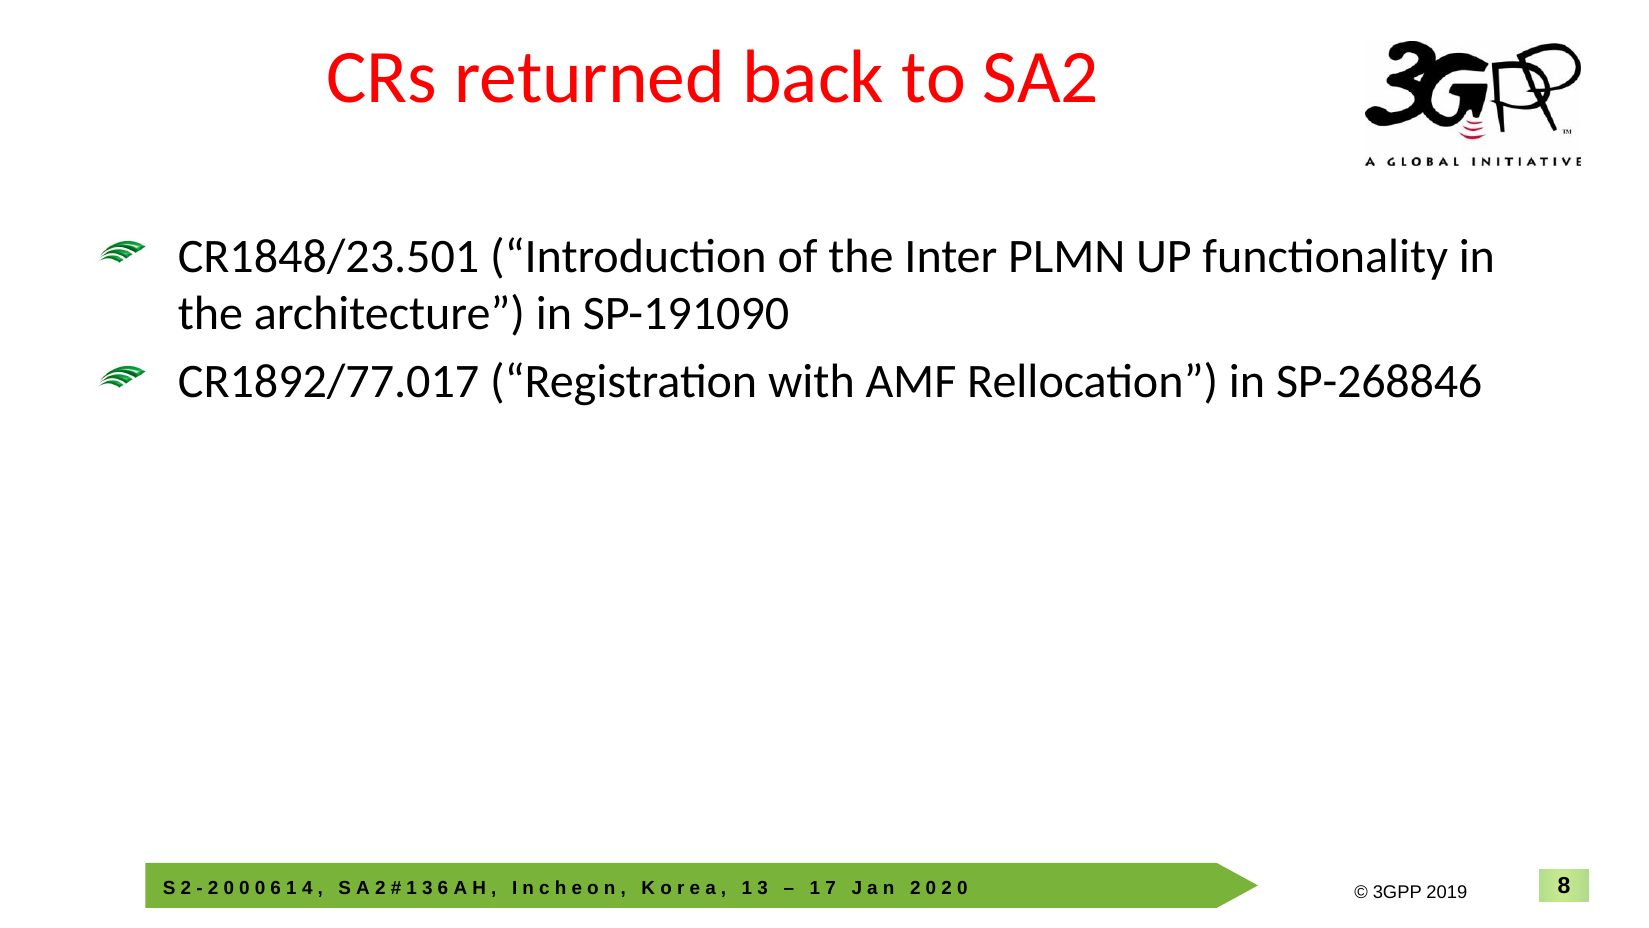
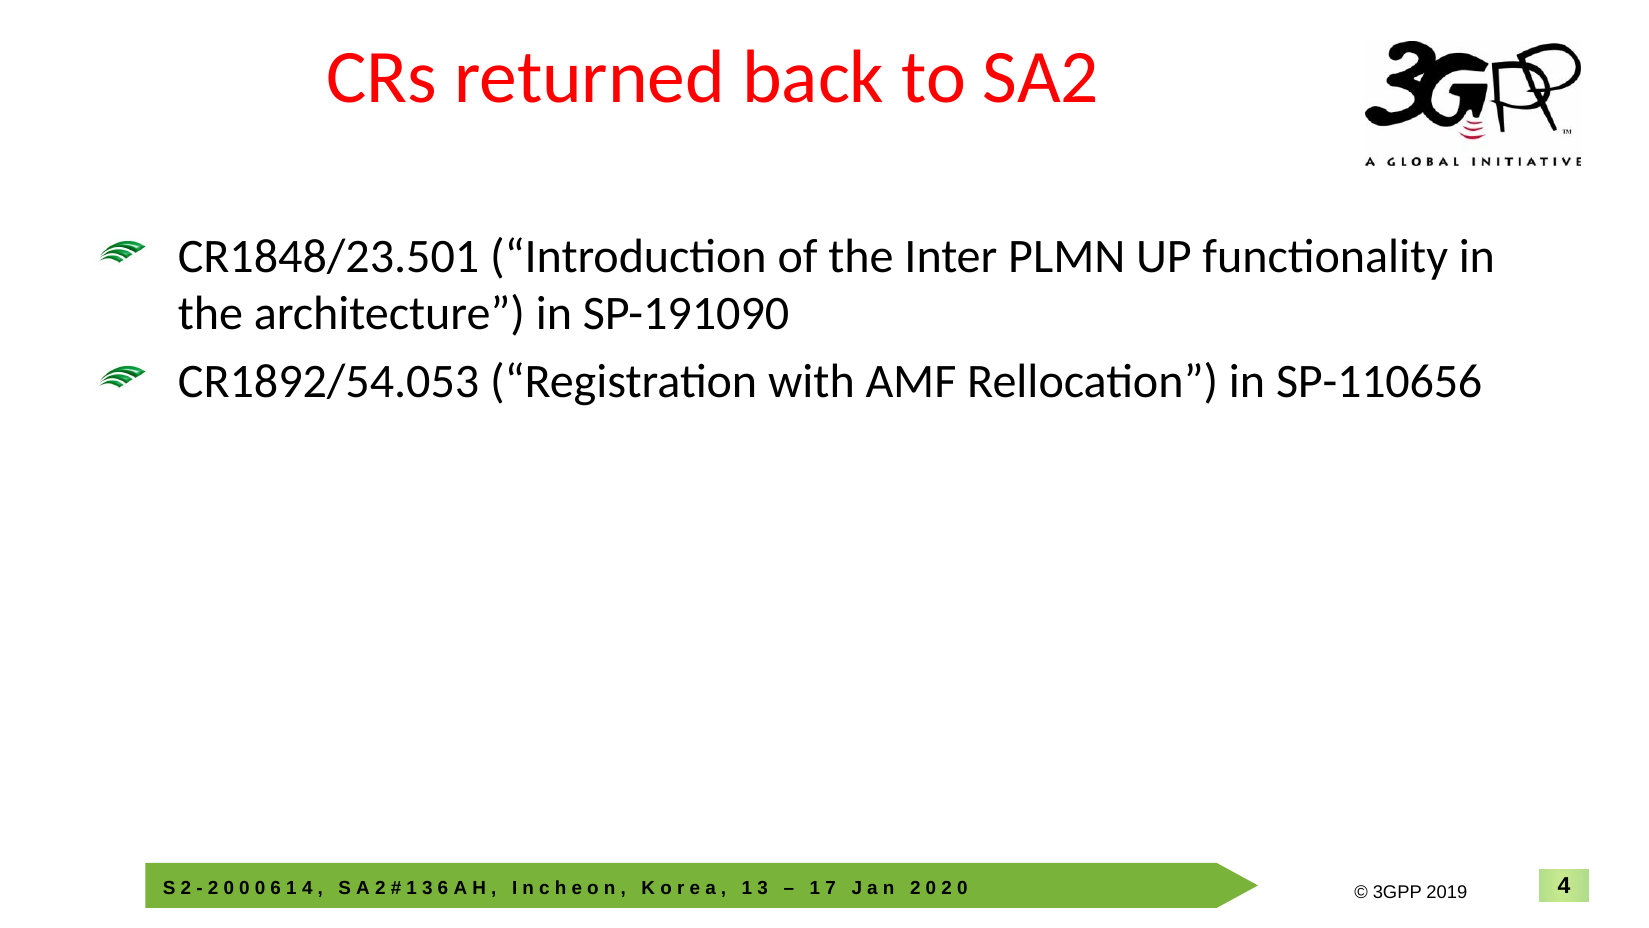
CR1892/77.017: CR1892/77.017 -> CR1892/54.053
SP-268846: SP-268846 -> SP-110656
8 at (1564, 886): 8 -> 4
